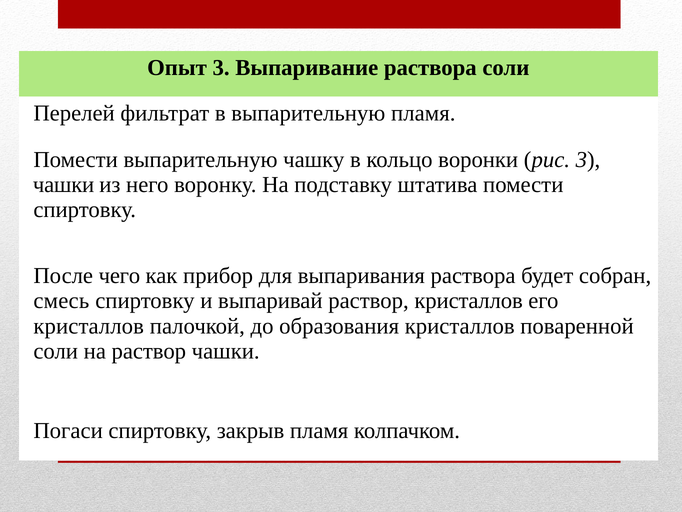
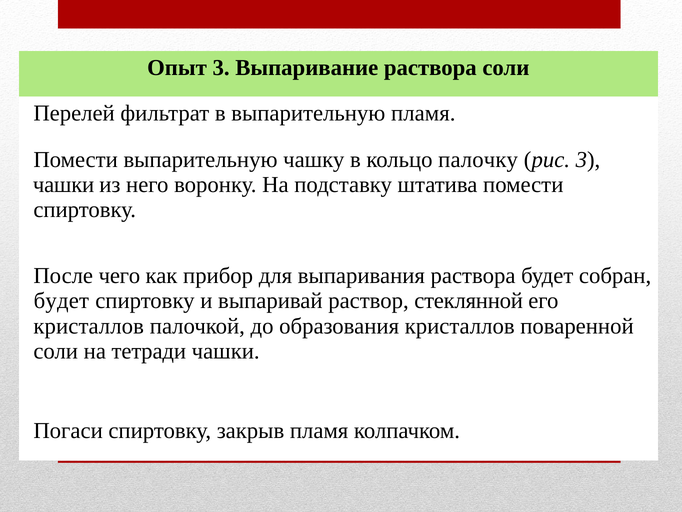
воронки: воронки -> палочку
смесь at (61, 301): смесь -> будет
раствор кристаллов: кристаллов -> стеклянной
на раствор: раствор -> тетради
